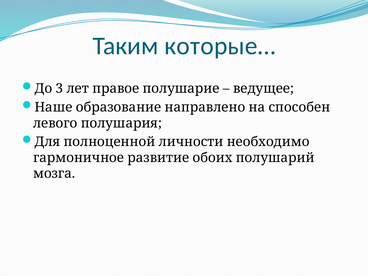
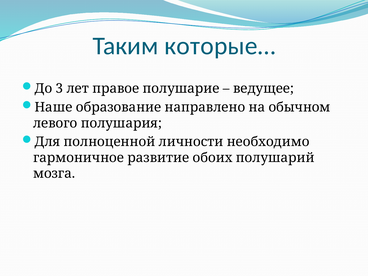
способен: способен -> обычном
